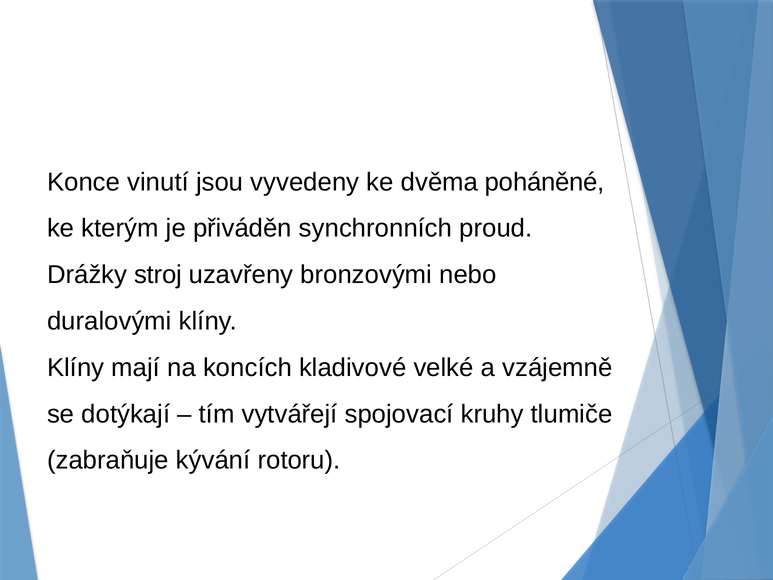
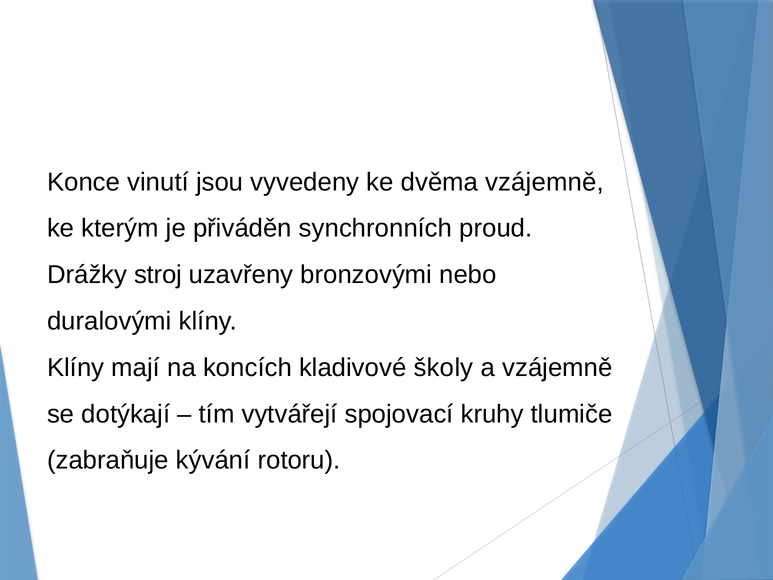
dvěma poháněné: poháněné -> vzájemně
velké: velké -> školy
